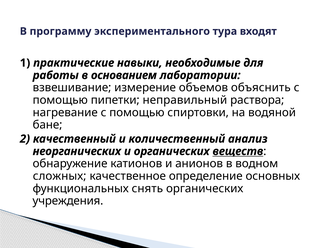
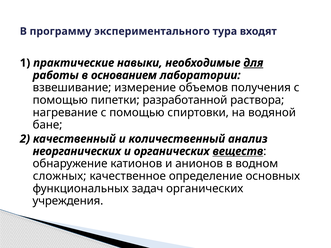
для underline: none -> present
объяснить: объяснить -> получения
неправильный: неправильный -> разработанной
снять: снять -> задач
